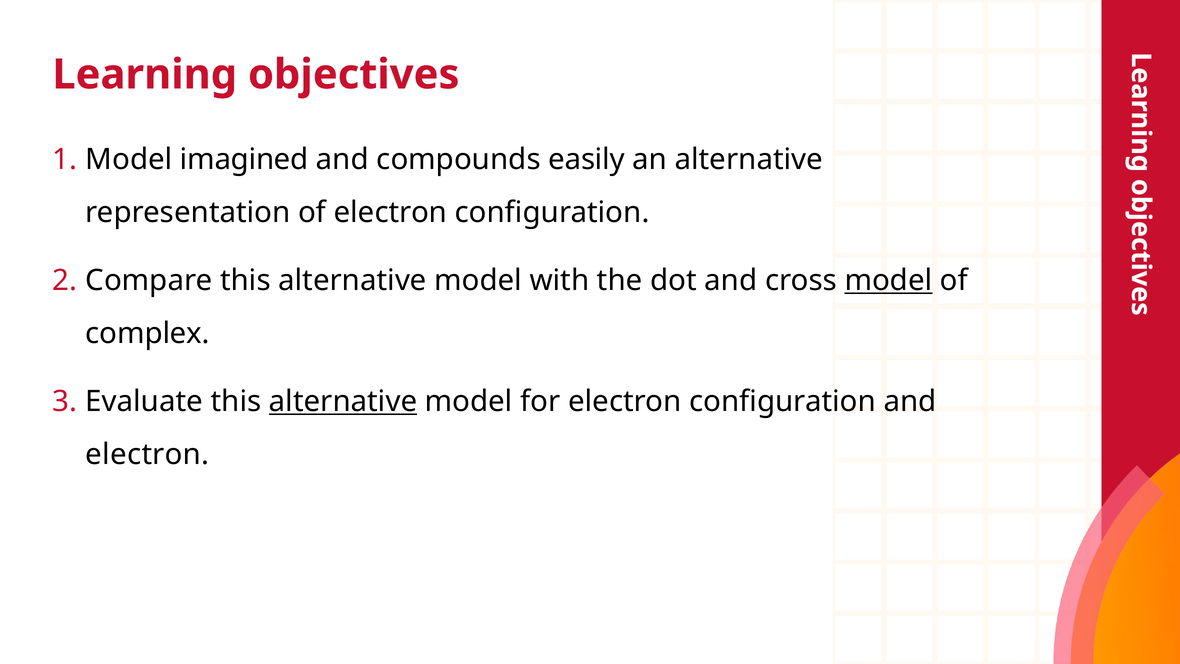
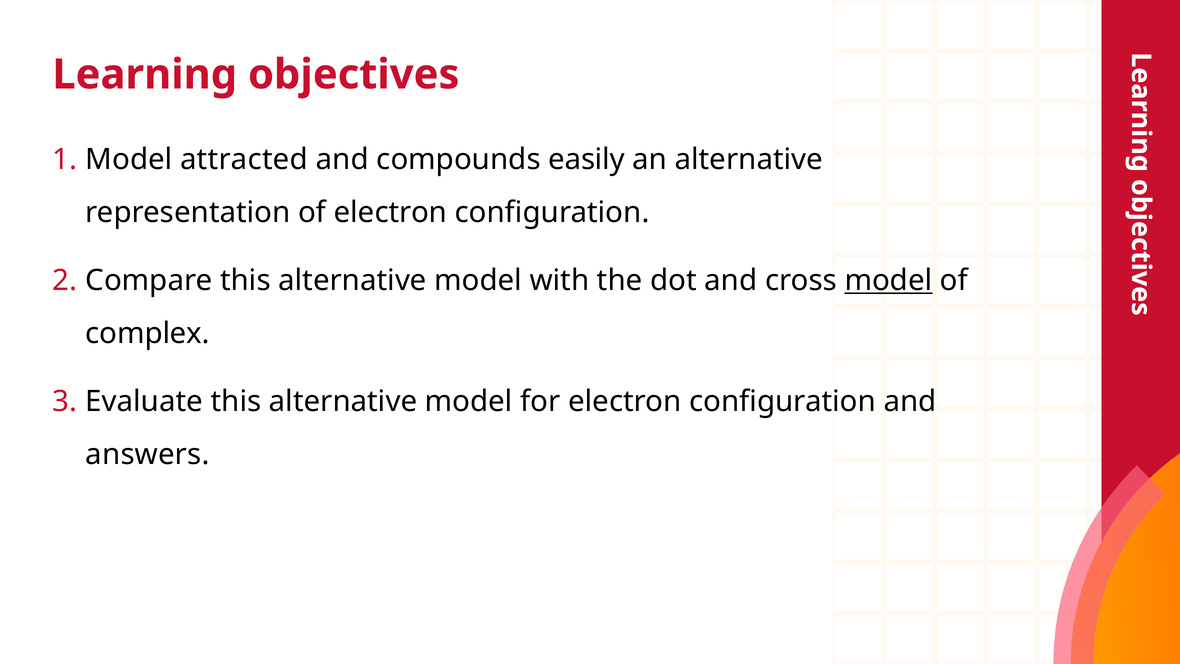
imagined: imagined -> attracted
alternative at (343, 401) underline: present -> none
electron at (147, 454): electron -> answers
